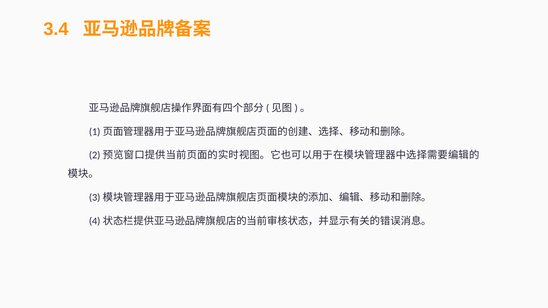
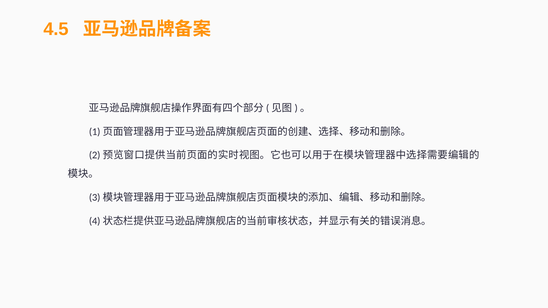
3.4: 3.4 -> 4.5
